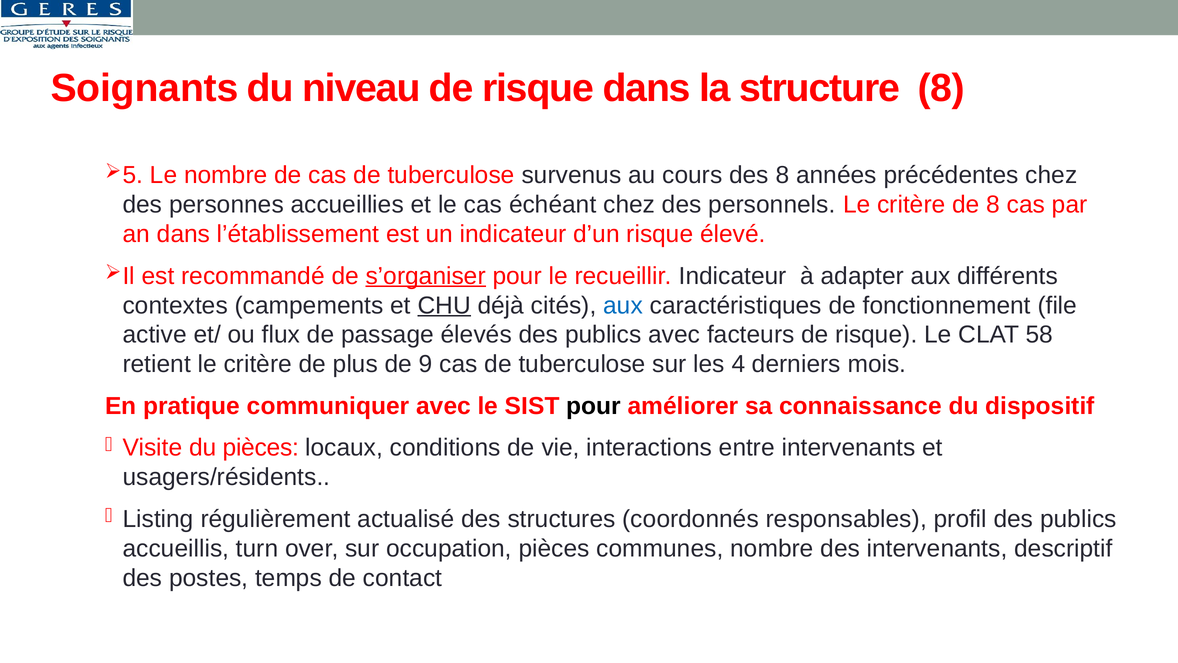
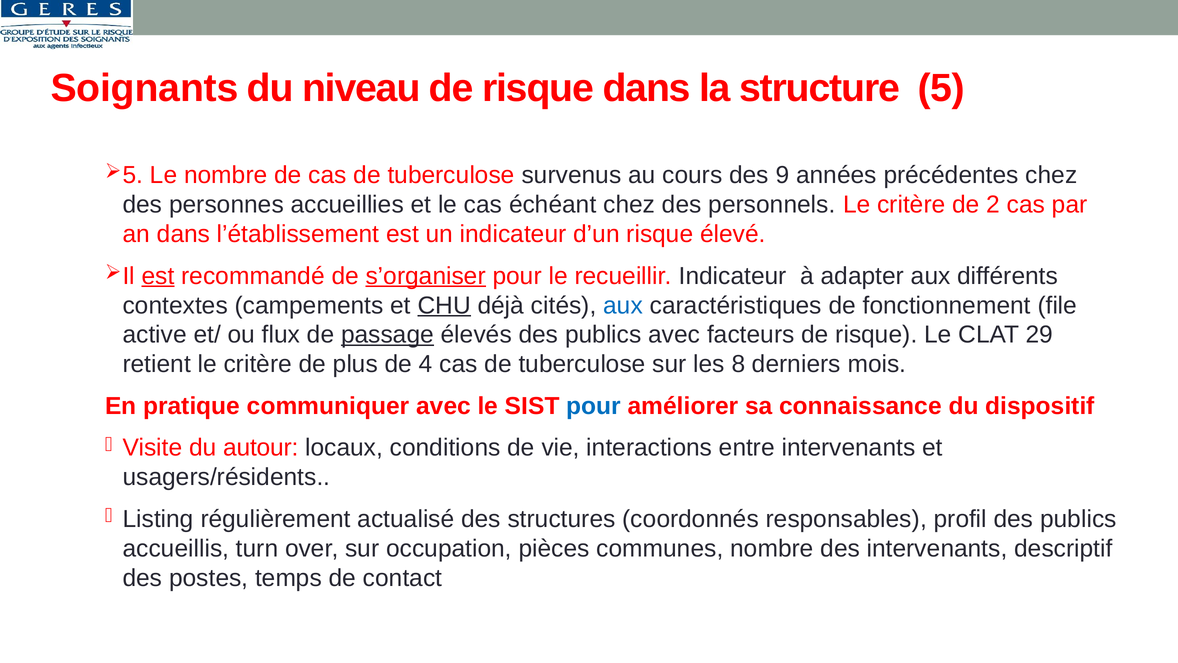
structure 8: 8 -> 5
des 8: 8 -> 9
de 8: 8 -> 2
est at (158, 276) underline: none -> present
passage underline: none -> present
58: 58 -> 29
9: 9 -> 4
4: 4 -> 8
pour at (594, 406) colour: black -> blue
du pièces: pièces -> autour
